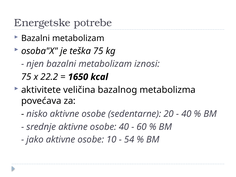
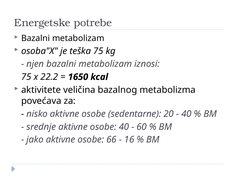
10: 10 -> 66
54: 54 -> 16
